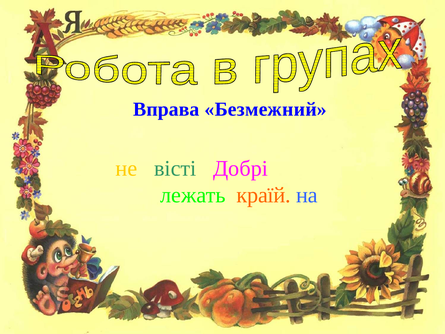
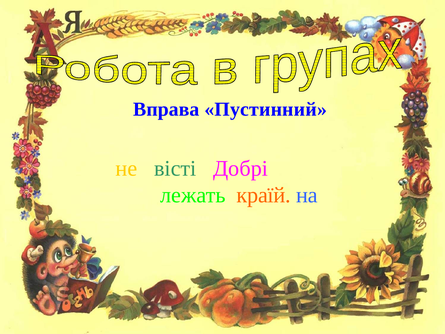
Безмежний: Безмежний -> Пустинний
